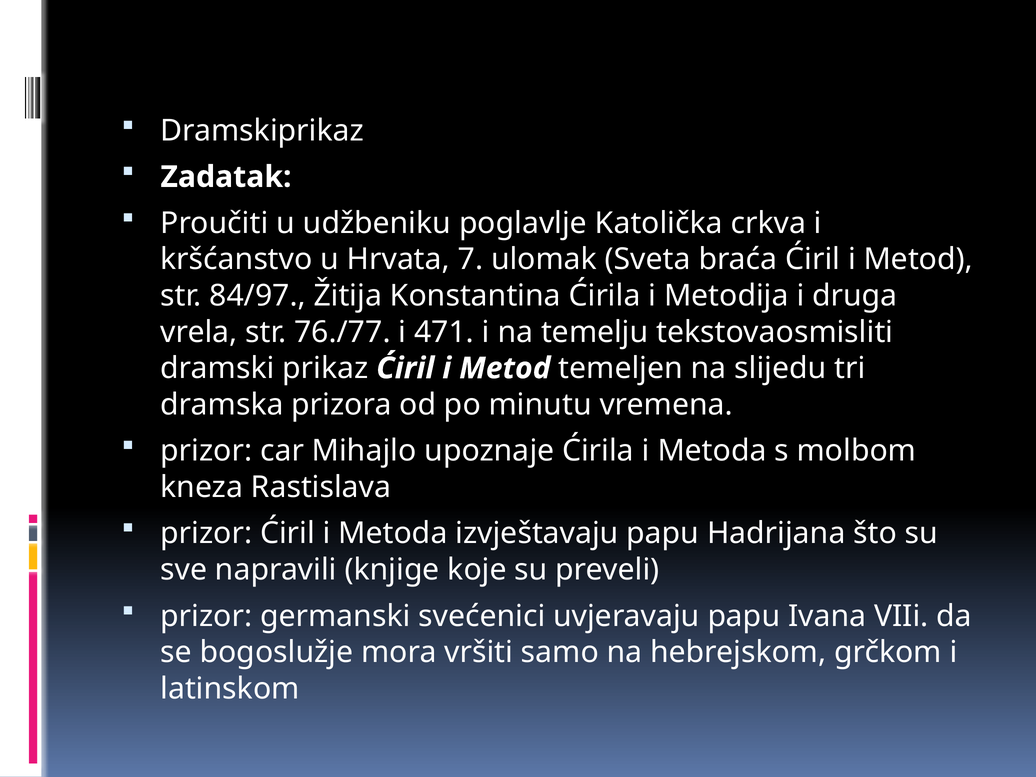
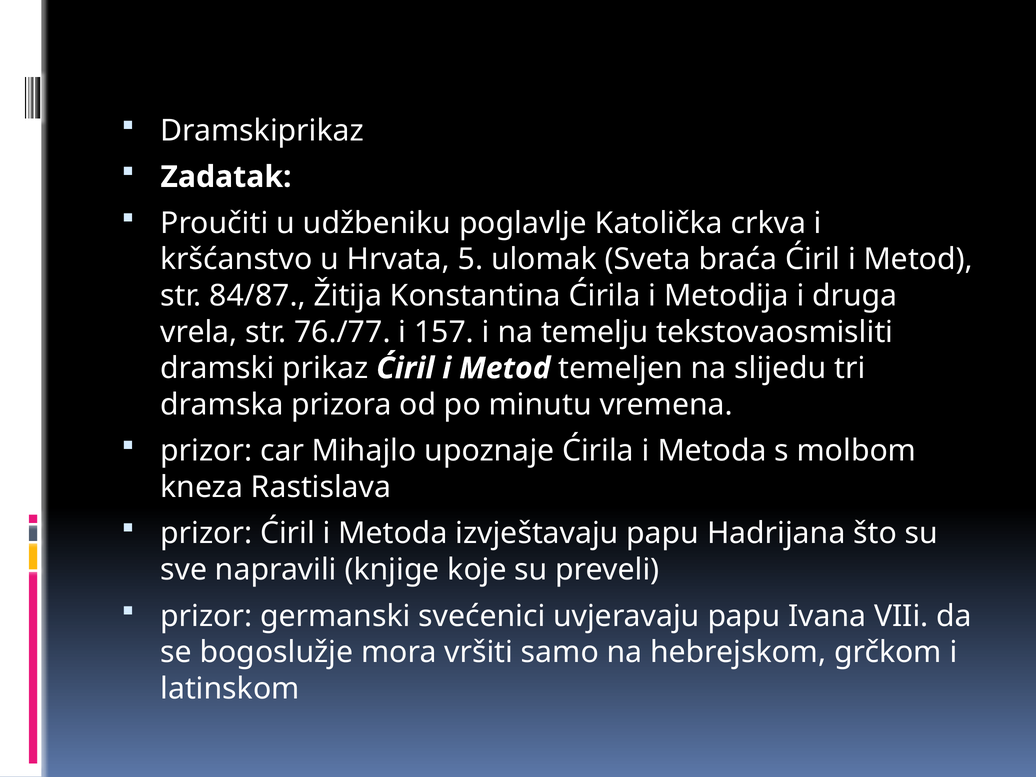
7: 7 -> 5
84/97: 84/97 -> 84/87
471: 471 -> 157
